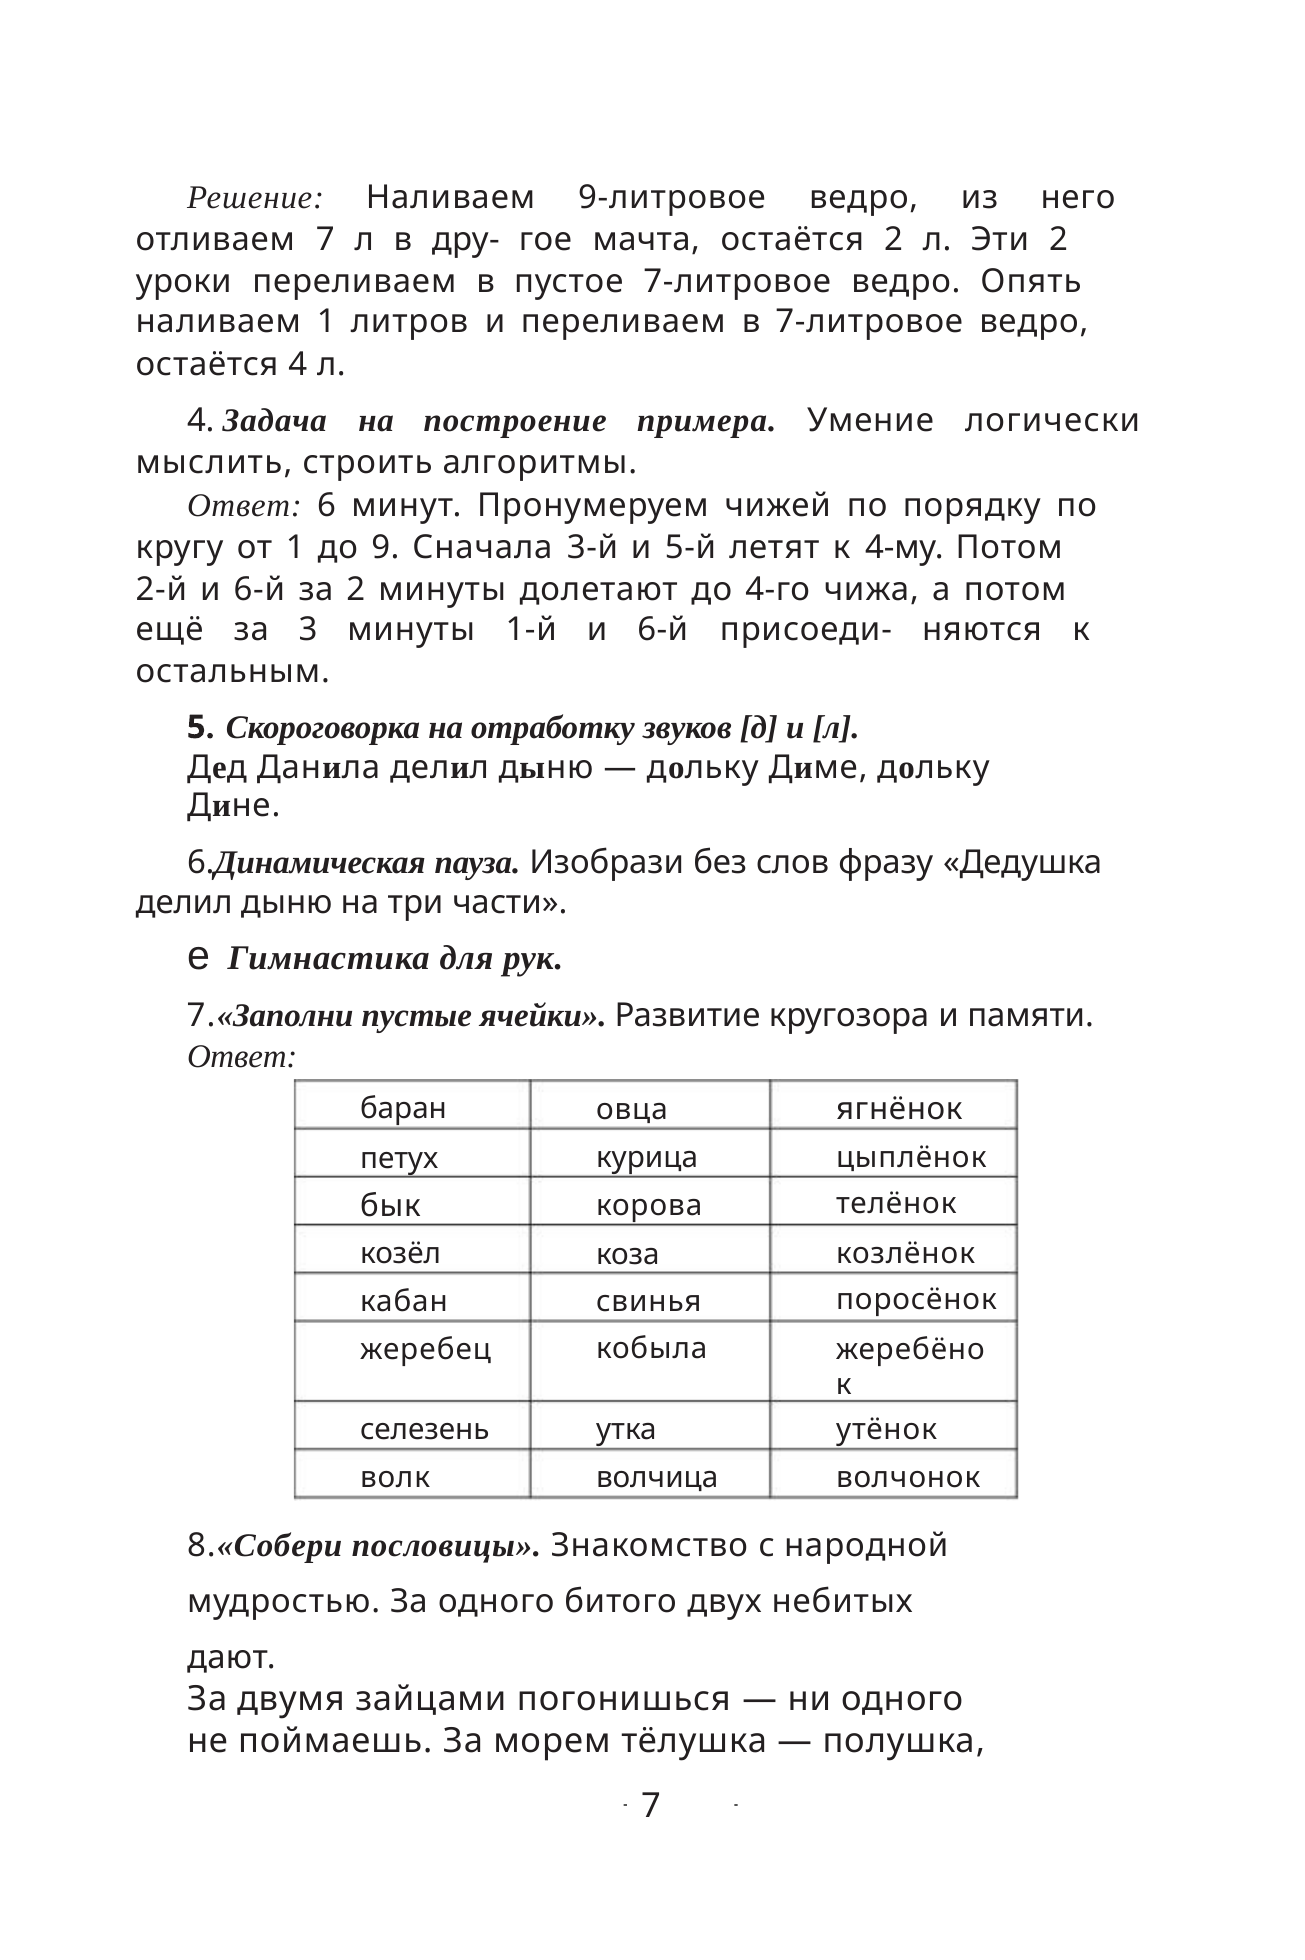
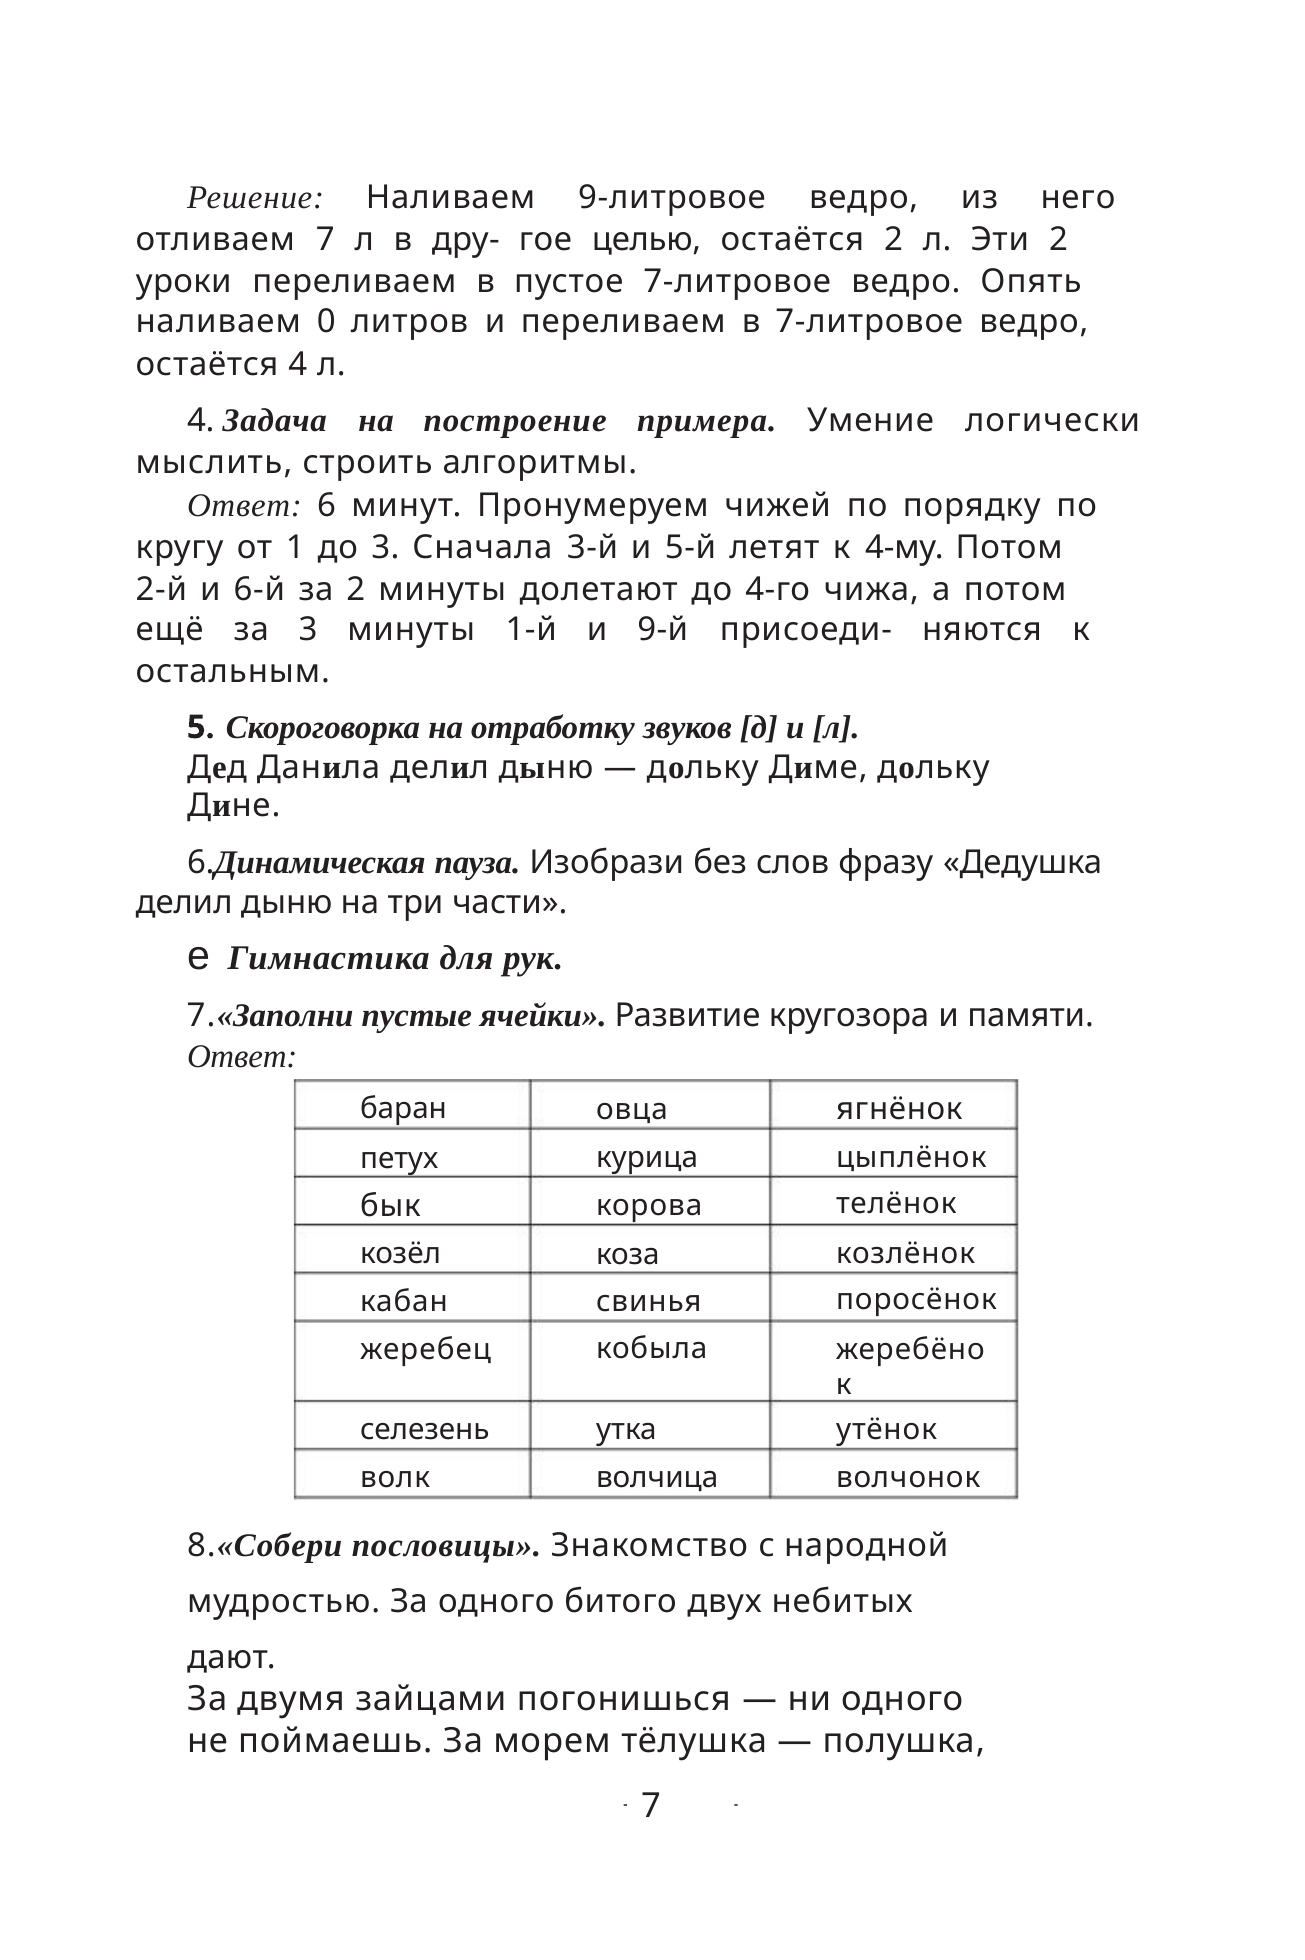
мачта: мачта -> целью
наливаем 1: 1 -> 0
до 9: 9 -> 3
1-й и 6-й: 6-й -> 9-й
